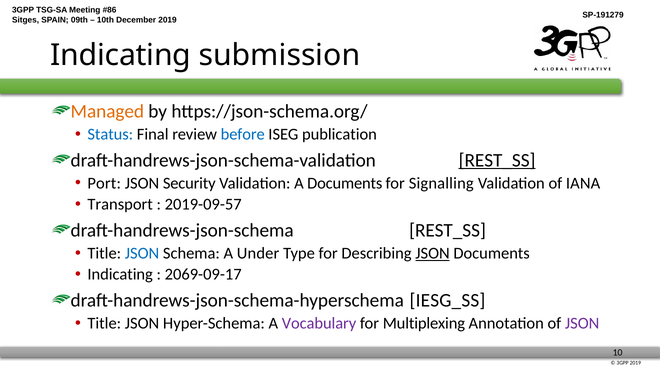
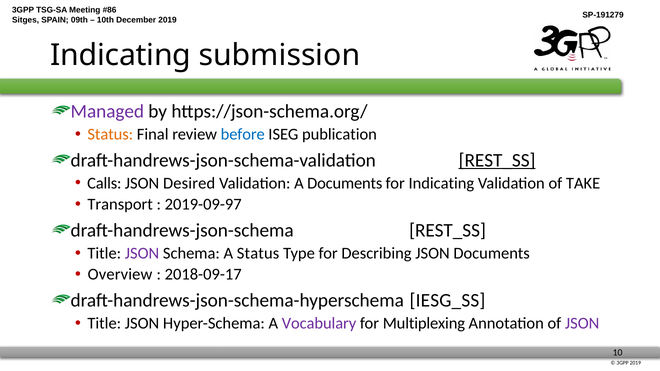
Managed colour: orange -> purple
Status at (110, 134) colour: blue -> orange
Port: Port -> Calls
Security: Security -> Desired
for Signalling: Signalling -> Indicating
IANA: IANA -> TAKE
2019-09-57: 2019-09-57 -> 2019-09-97
JSON at (142, 253) colour: blue -> purple
A Under: Under -> Status
JSON at (433, 253) underline: present -> none
Indicating at (120, 275): Indicating -> Overview
2069-09-17: 2069-09-17 -> 2018-09-17
